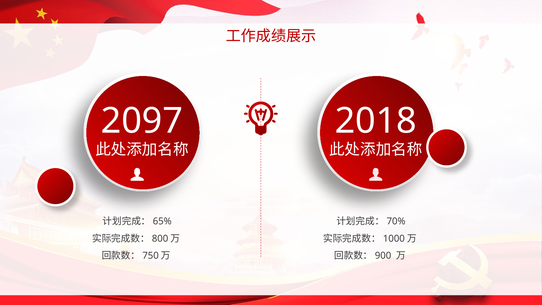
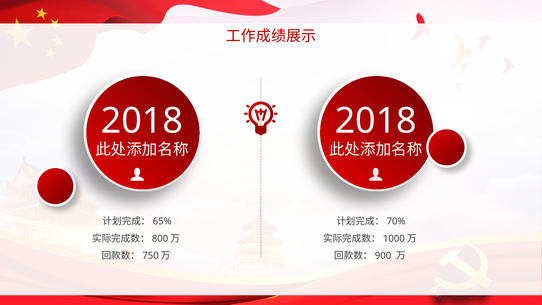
2097 at (142, 121): 2097 -> 2018
